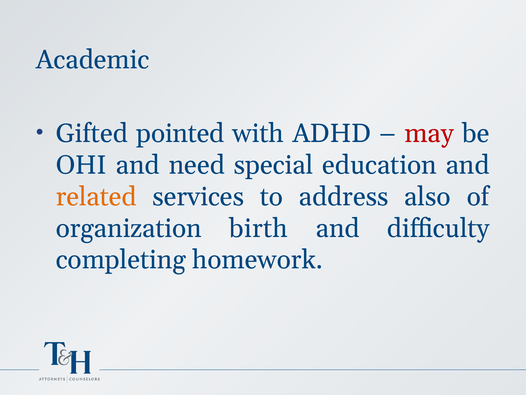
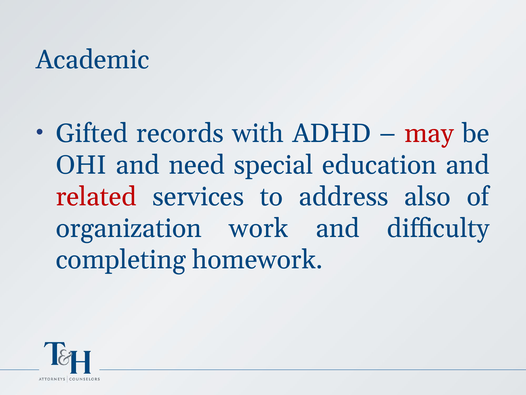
pointed: pointed -> records
related colour: orange -> red
birth: birth -> work
